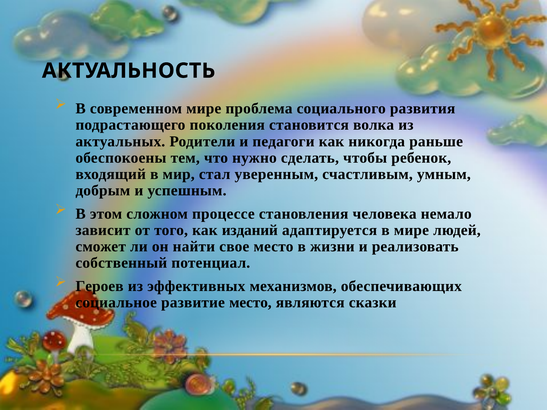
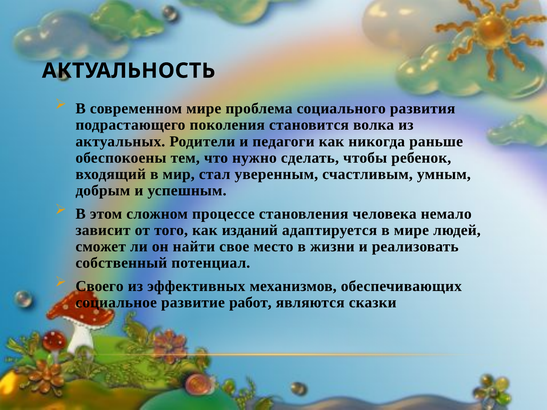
Героев: Героев -> Своего
развитие место: место -> работ
